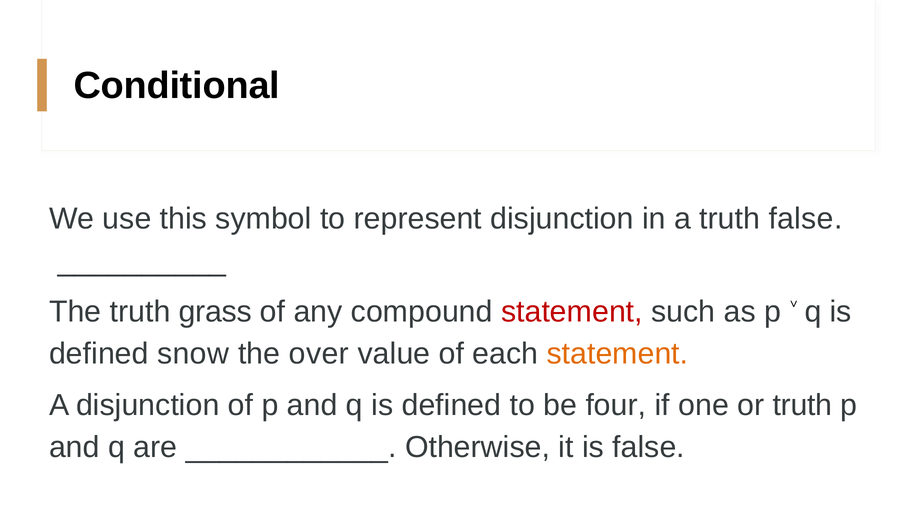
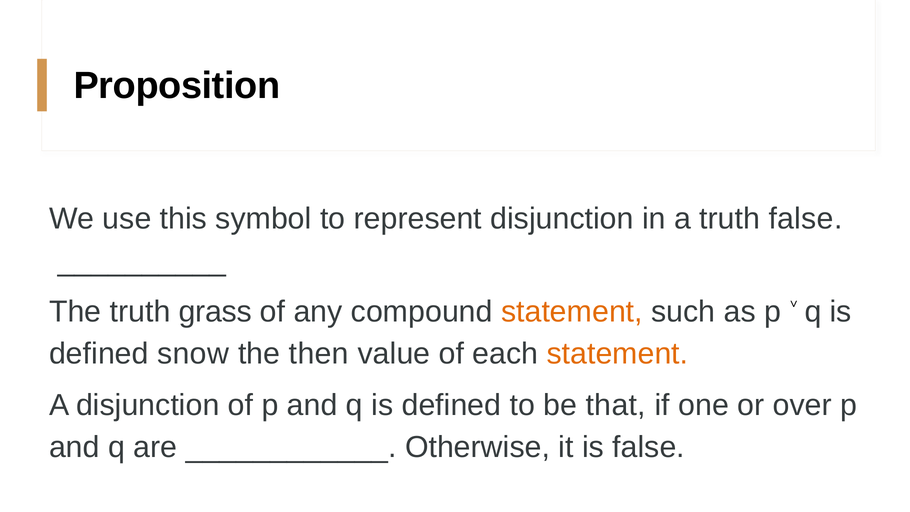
Conditional: Conditional -> Proposition
statement at (572, 312) colour: red -> orange
over: over -> then
four: four -> that
or truth: truth -> over
